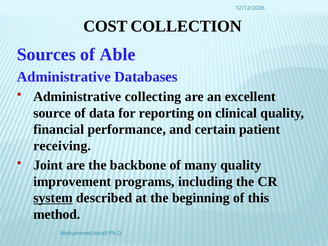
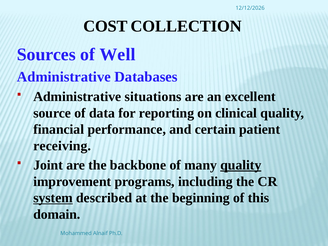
Able: Able -> Well
collecting: collecting -> situations
quality at (241, 165) underline: none -> present
method: method -> domain
